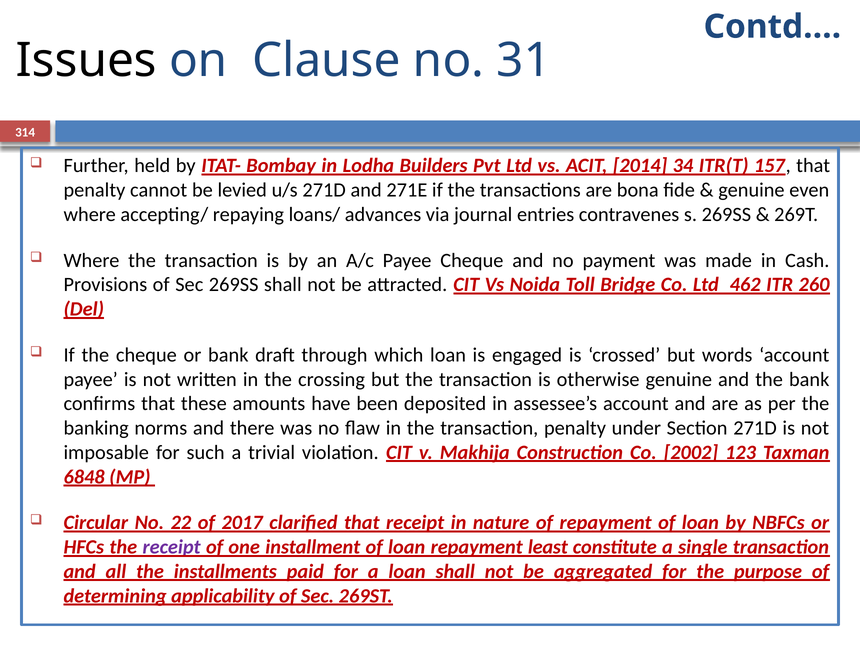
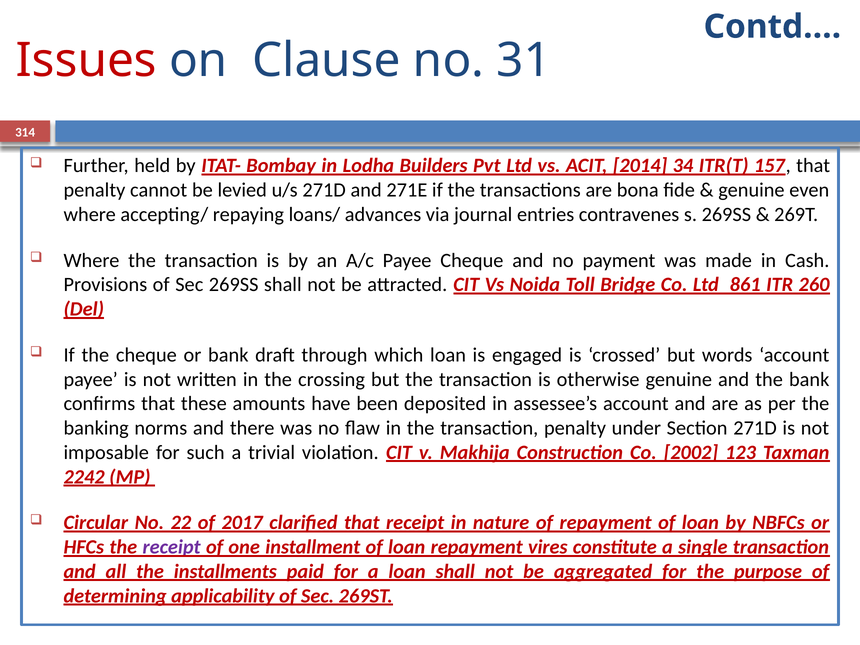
Issues colour: black -> red
462: 462 -> 861
6848: 6848 -> 2242
least: least -> vires
